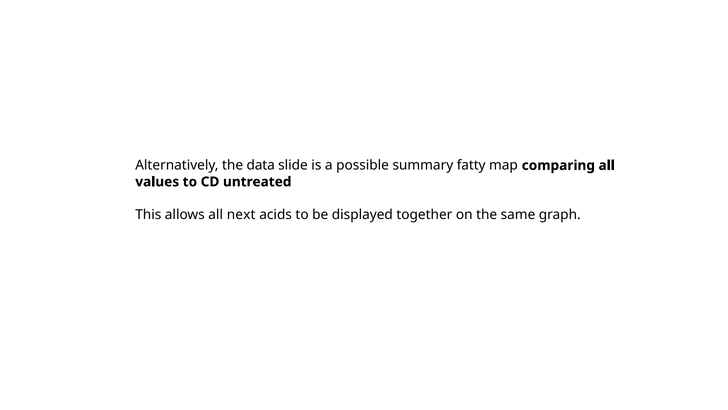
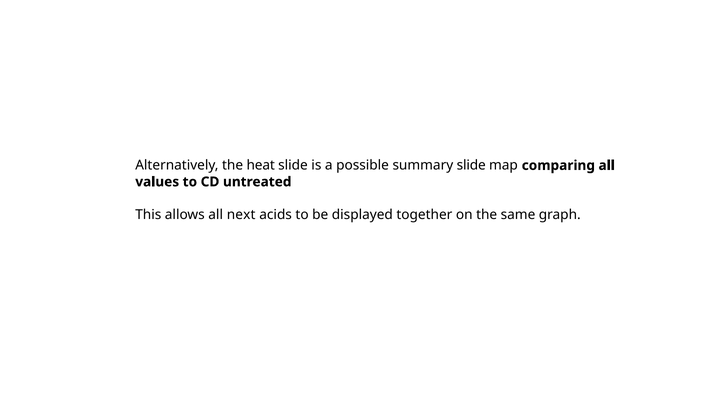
data: data -> heat
summary fatty: fatty -> slide
